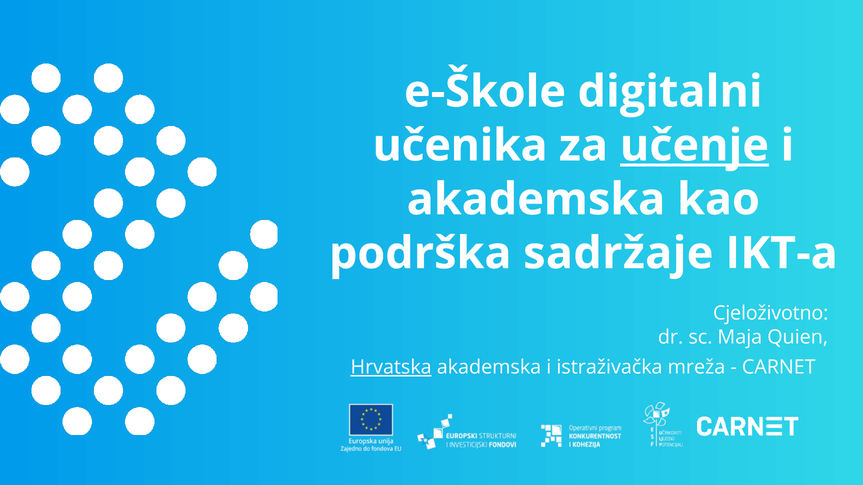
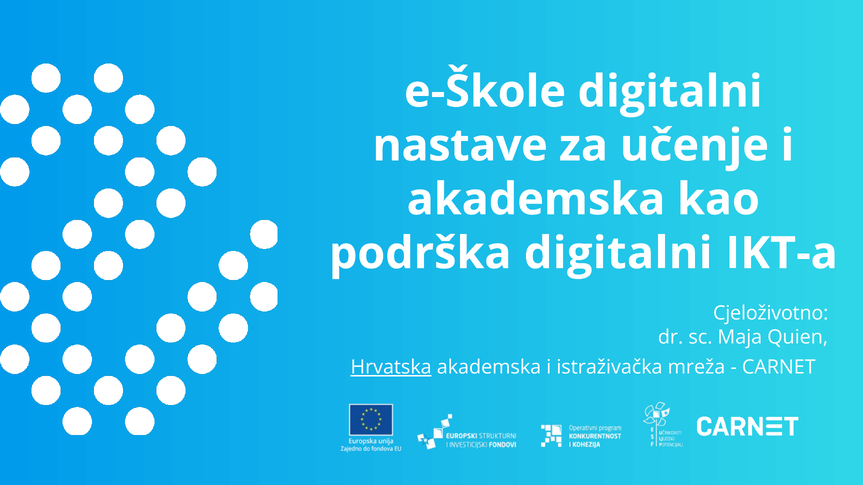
učenika: učenika -> nastave
učenje underline: present -> none
podrška sadržaje: sadržaje -> digitalni
